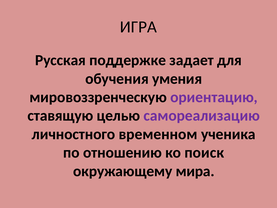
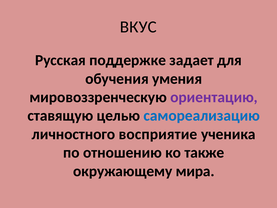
ИГРА: ИГРА -> ВКУС
самореализацию colour: purple -> blue
временном: временном -> восприятие
поиск: поиск -> также
